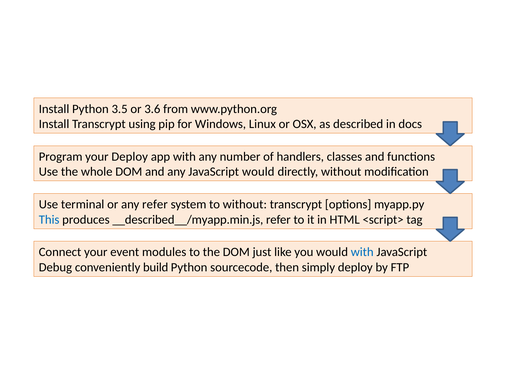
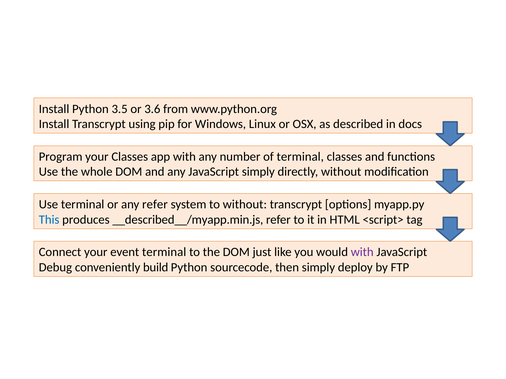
your Deploy: Deploy -> Classes
of handlers: handlers -> terminal
JavaScript would: would -> simply
event modules: modules -> terminal
with at (362, 252) colour: blue -> purple
